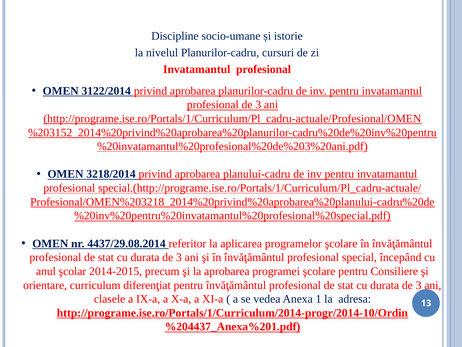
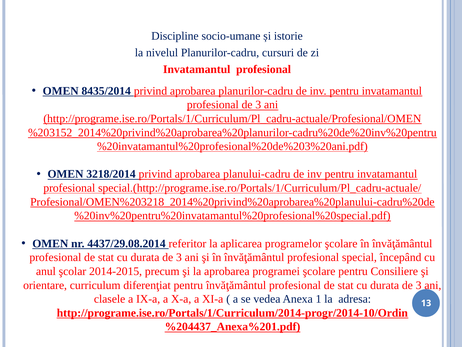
3122/2014: 3122/2014 -> 8435/2014
